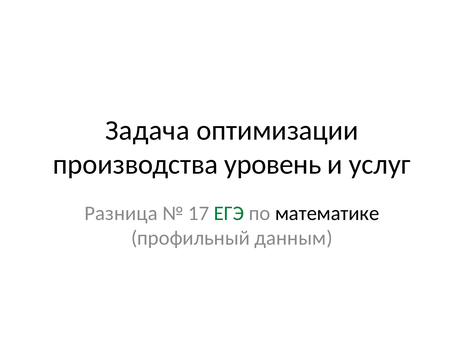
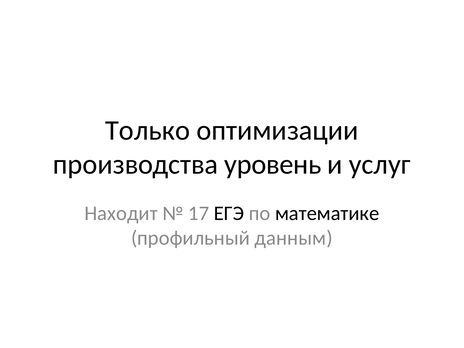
Задача: Задача -> Только
Разница: Разница -> Находит
ЕГЭ colour: green -> black
